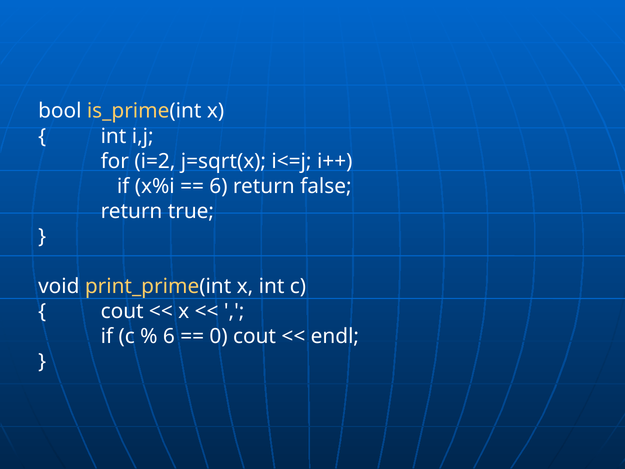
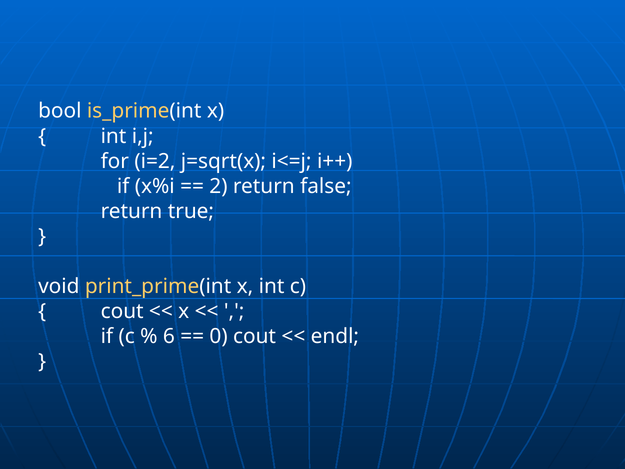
6 at (218, 186): 6 -> 2
